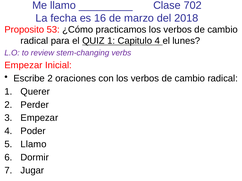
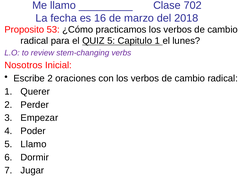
QUIZ 1: 1 -> 5
Capitulo 4: 4 -> 1
Empezar at (23, 65): Empezar -> Nosotros
